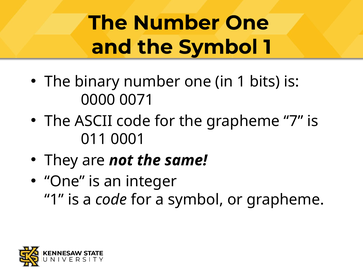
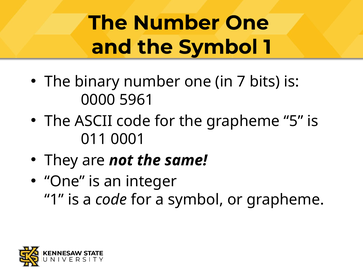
in 1: 1 -> 7
0071: 0071 -> 5961
7: 7 -> 5
